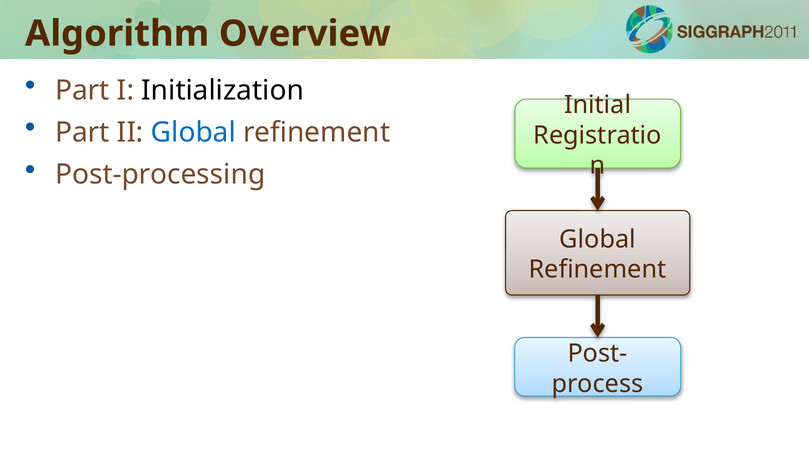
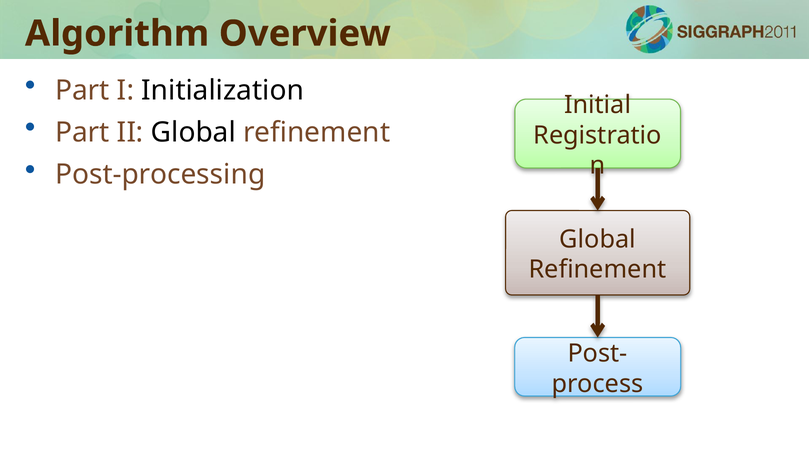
Global at (193, 132) colour: blue -> black
